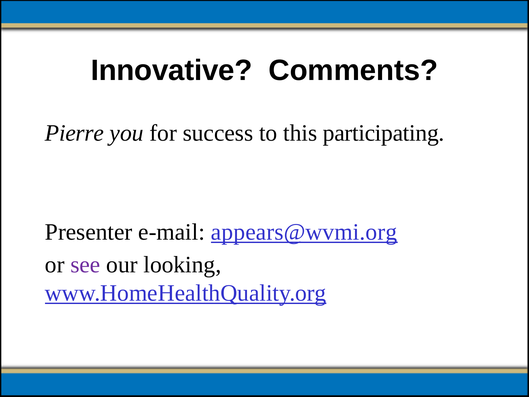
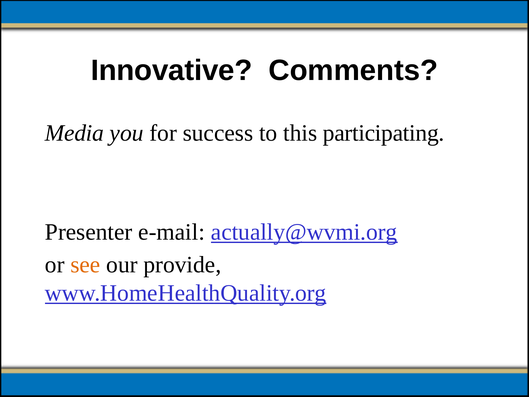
Pierre: Pierre -> Media
appears@wvmi.org: appears@wvmi.org -> actually@wvmi.org
see colour: purple -> orange
looking: looking -> provide
